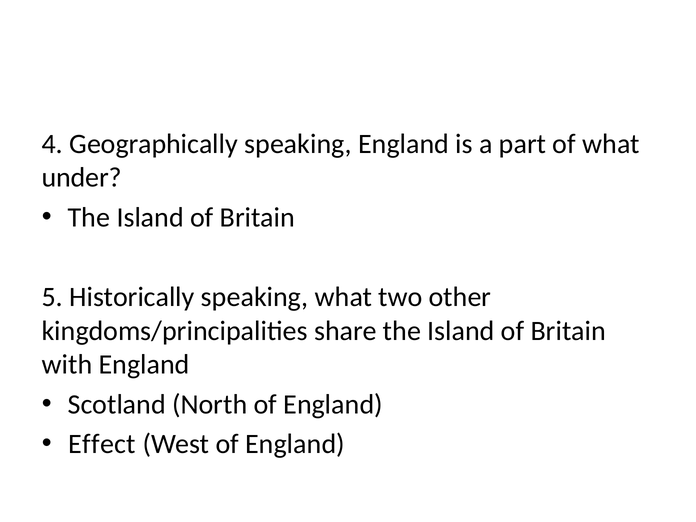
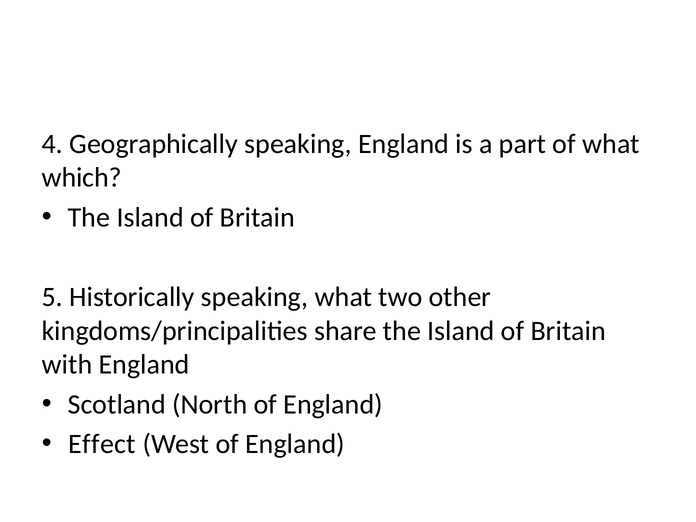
under: under -> which
